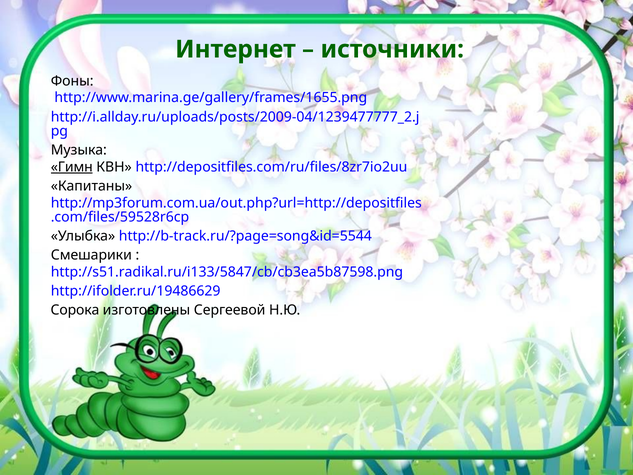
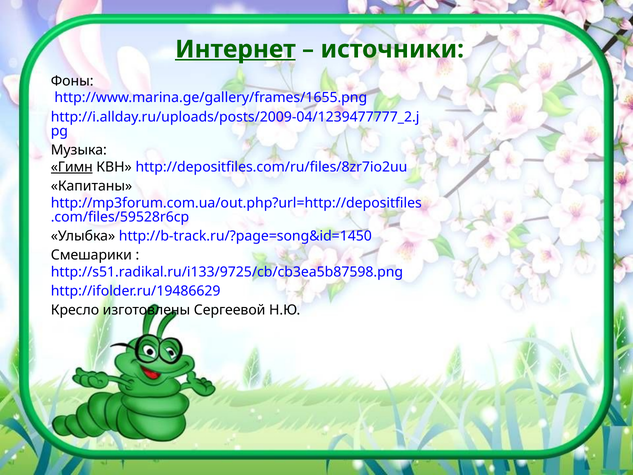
Интернет underline: none -> present
http://b-track.ru/?page=song&id=5544: http://b-track.ru/?page=song&id=5544 -> http://b-track.ru/?page=song&id=1450
http://s51.radikal.ru/i133/5847/cb/cb3ea5b87598.png: http://s51.radikal.ru/i133/5847/cb/cb3ea5b87598.png -> http://s51.radikal.ru/i133/9725/cb/cb3ea5b87598.png
Сорока: Сорока -> Кресло
